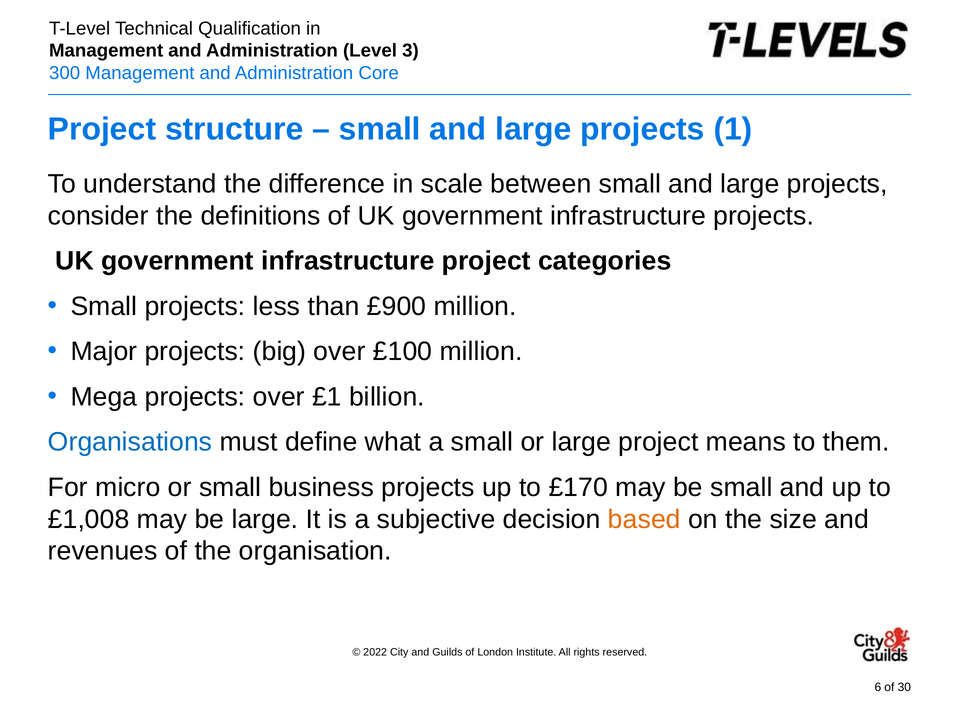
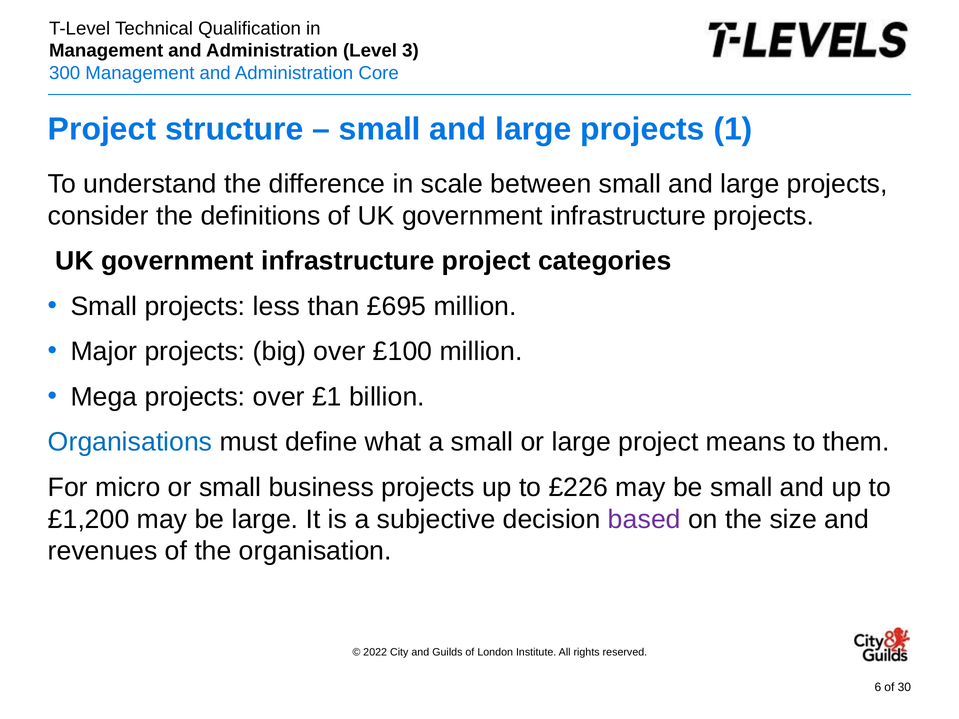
£900: £900 -> £695
£170: £170 -> £226
£1,008: £1,008 -> £1,200
based colour: orange -> purple
